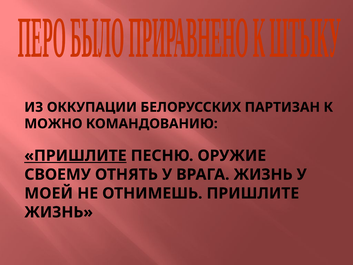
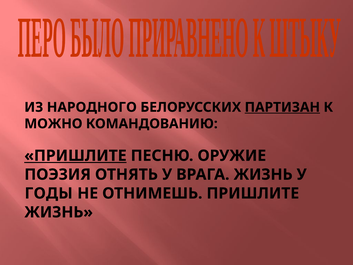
ОККУПАЦИИ: ОККУПАЦИИ -> НАРОДНОГО
ПАРТИЗАН underline: none -> present
СВОЕМУ: СВОЕМУ -> ПОЭЗИЯ
МОЕЙ: МОЕЙ -> ГОДЫ
